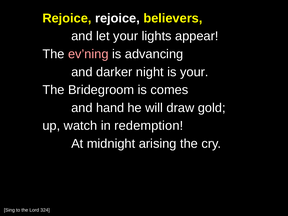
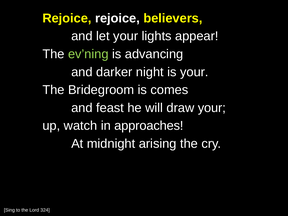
ev’ning colour: pink -> light green
hand: hand -> feast
draw gold: gold -> your
redemption: redemption -> approaches
